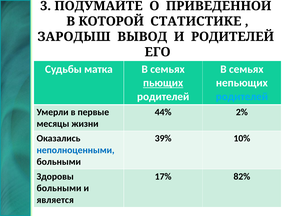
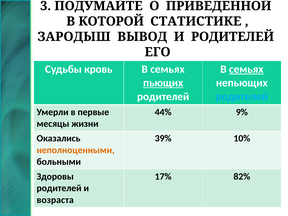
матка: матка -> кровь
семьях at (246, 69) underline: none -> present
2%: 2% -> 9%
неполноценными colour: blue -> orange
больными at (59, 188): больными -> родителей
является: является -> возраста
